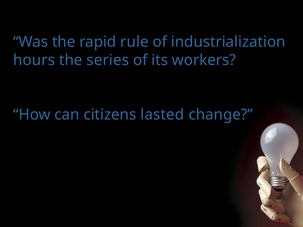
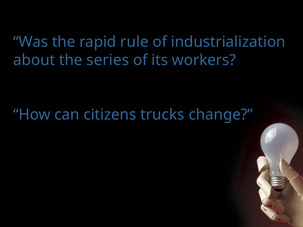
hours: hours -> about
lasted: lasted -> trucks
